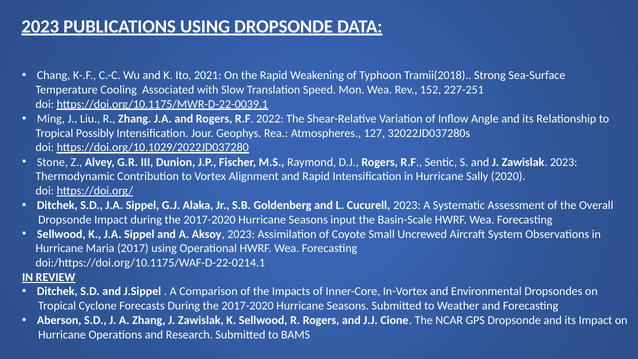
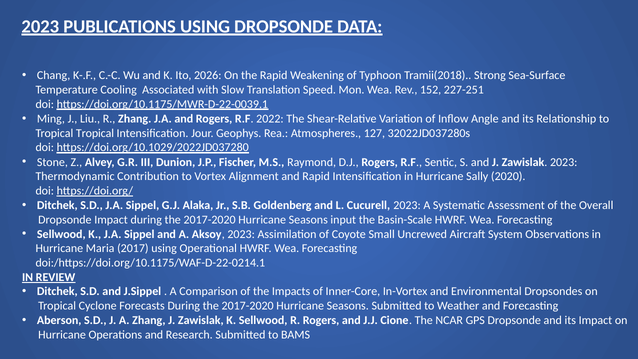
2021: 2021 -> 2026
Tropical Possibly: Possibly -> Tropical
